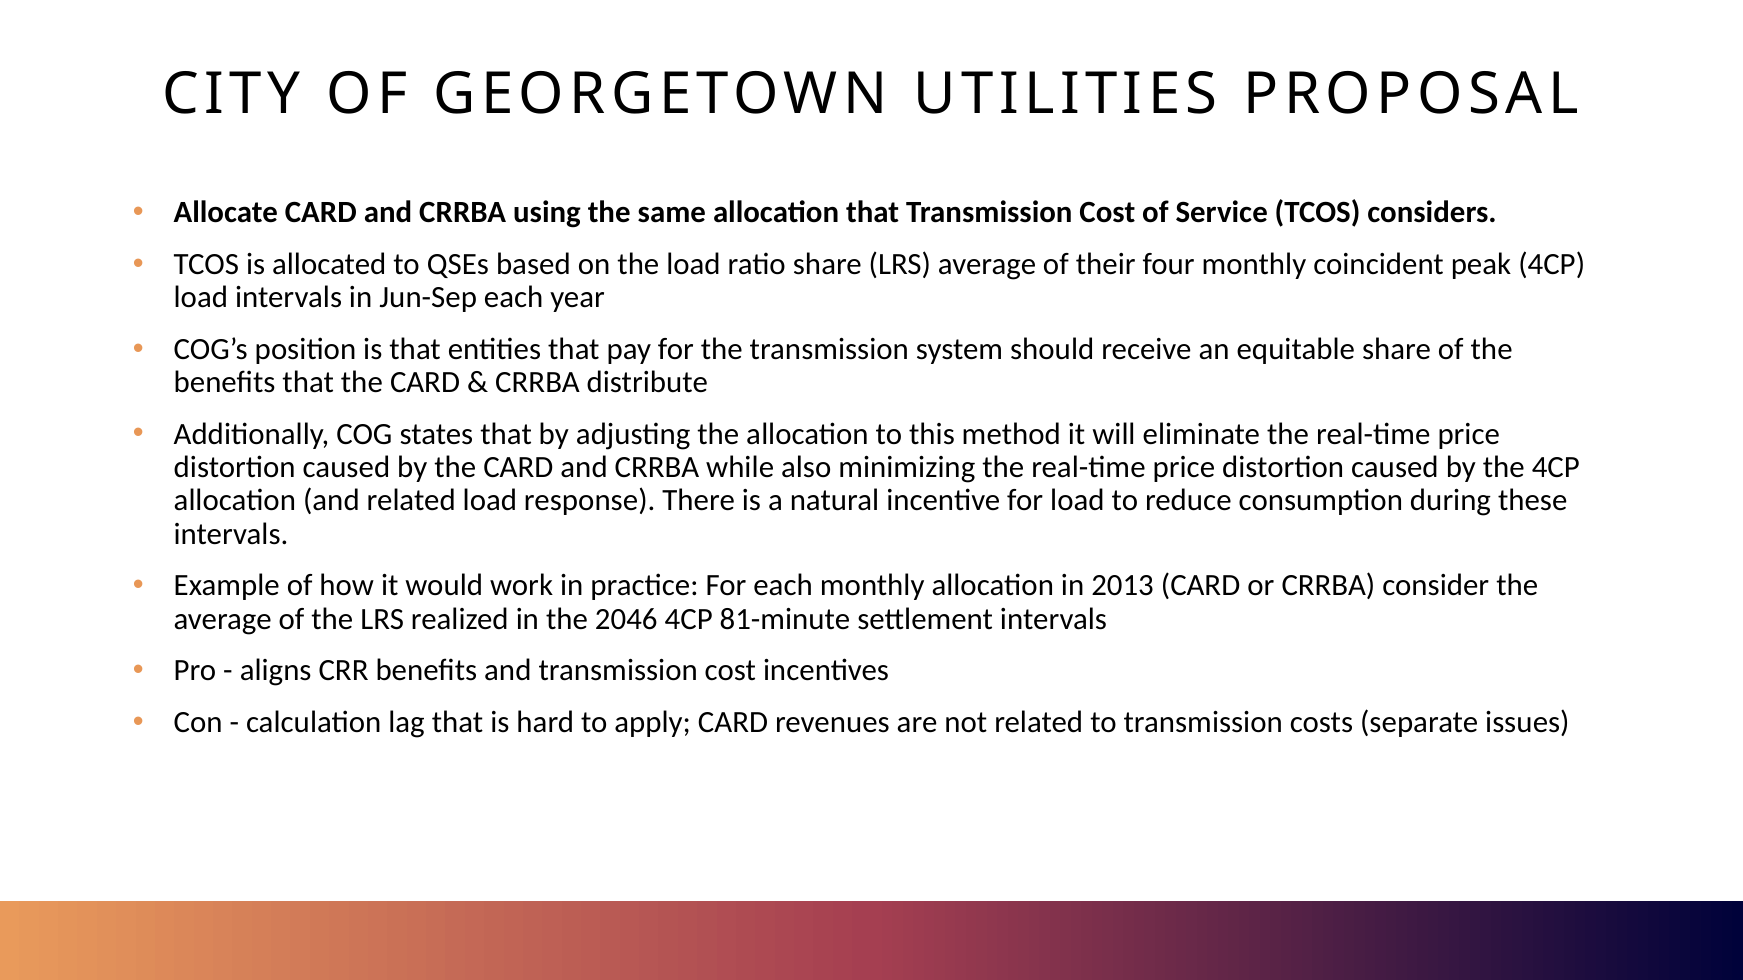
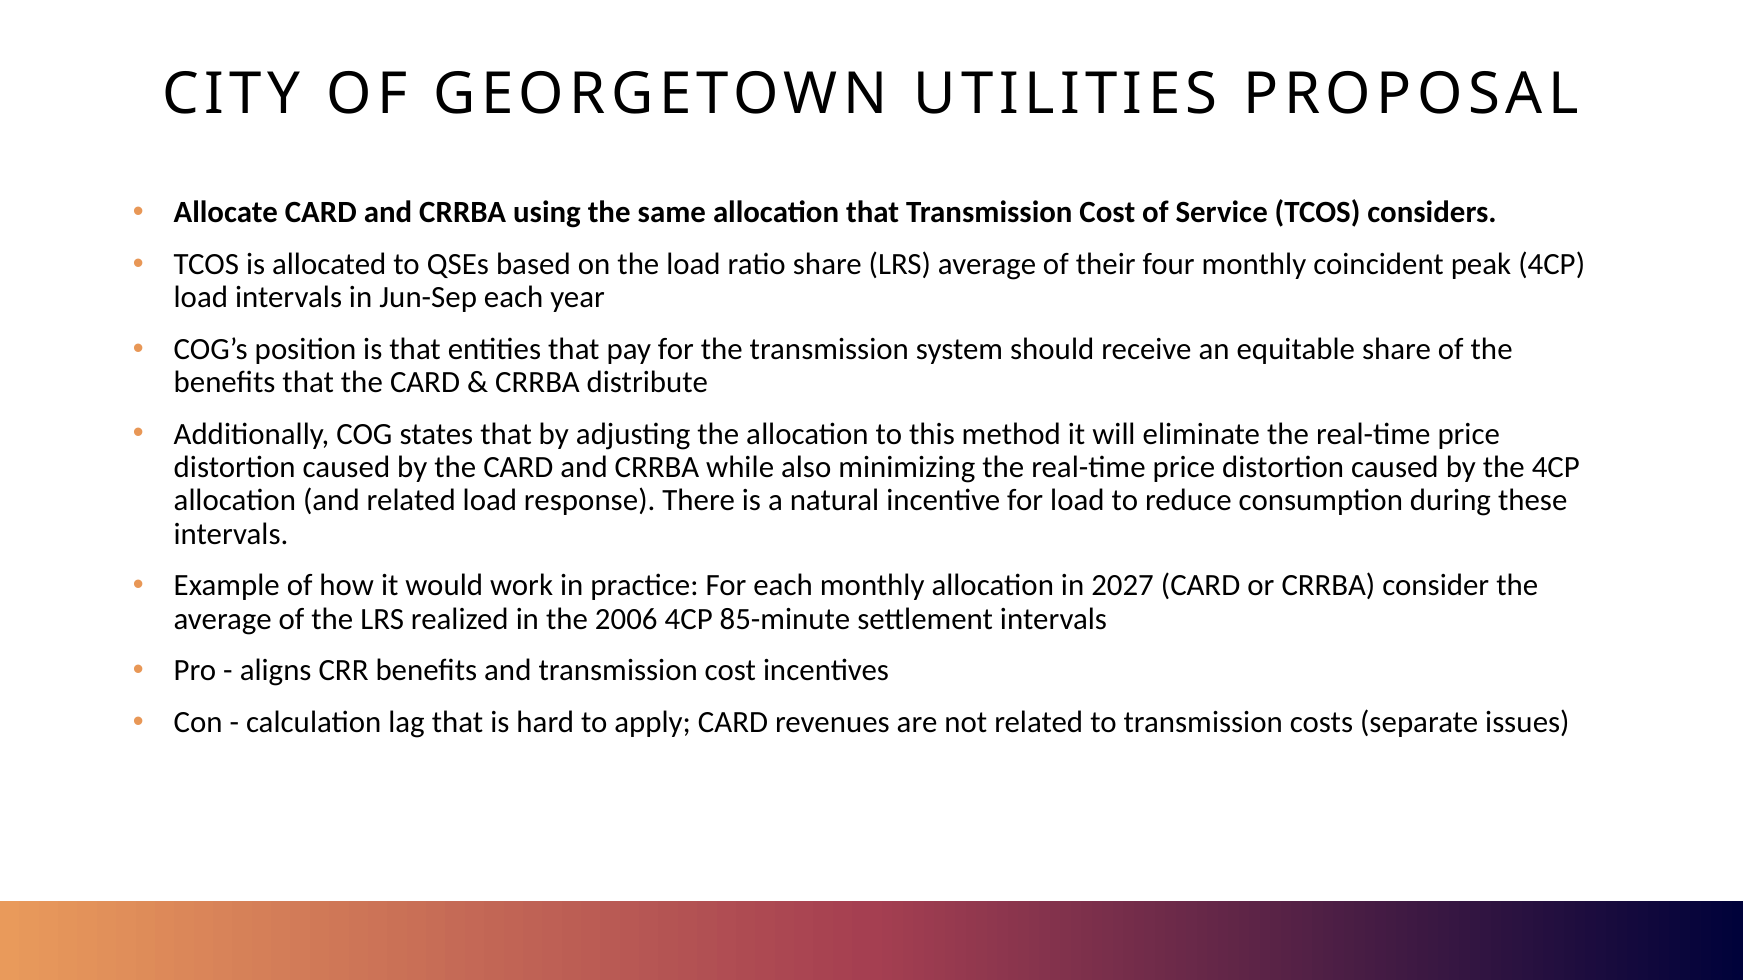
2013: 2013 -> 2027
2046: 2046 -> 2006
81-minute: 81-minute -> 85-minute
